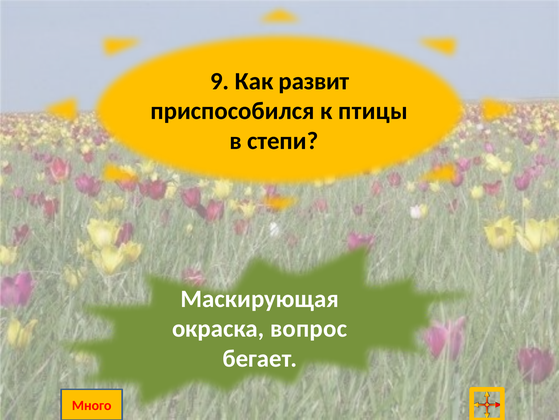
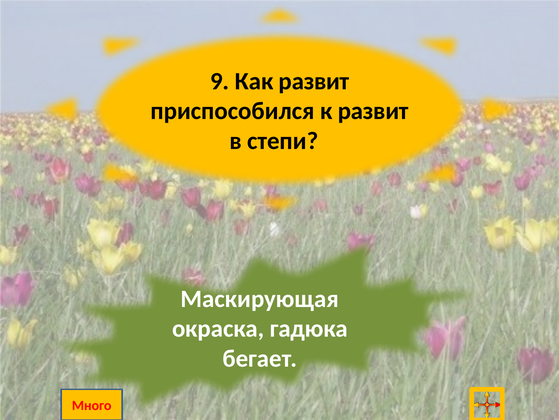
к птицы: птицы -> развит
вопрос: вопрос -> гадюка
